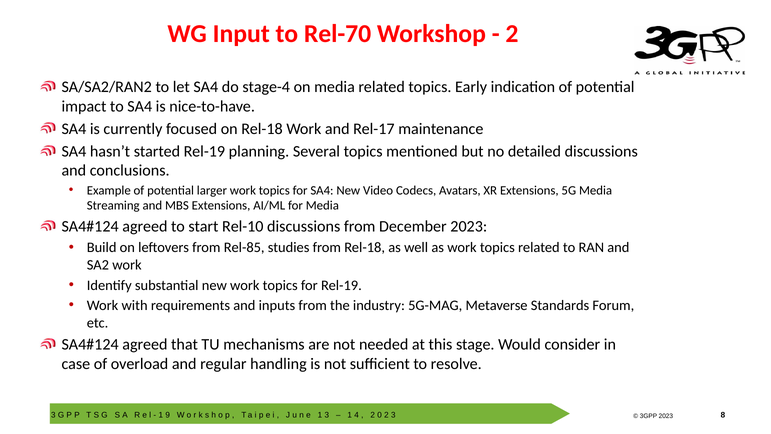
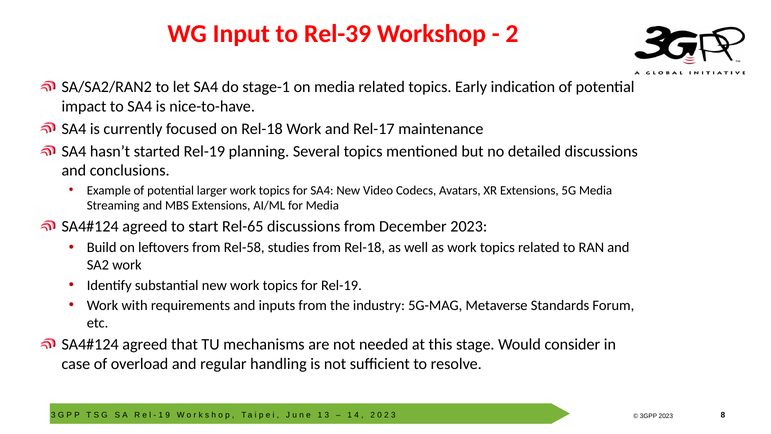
Rel-70: Rel-70 -> Rel-39
stage-4: stage-4 -> stage-1
Rel-10: Rel-10 -> Rel-65
Rel-85: Rel-85 -> Rel-58
